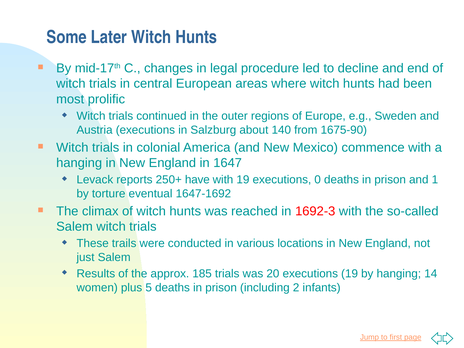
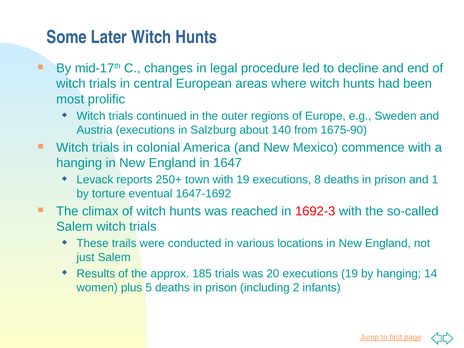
have: have -> town
0: 0 -> 8
